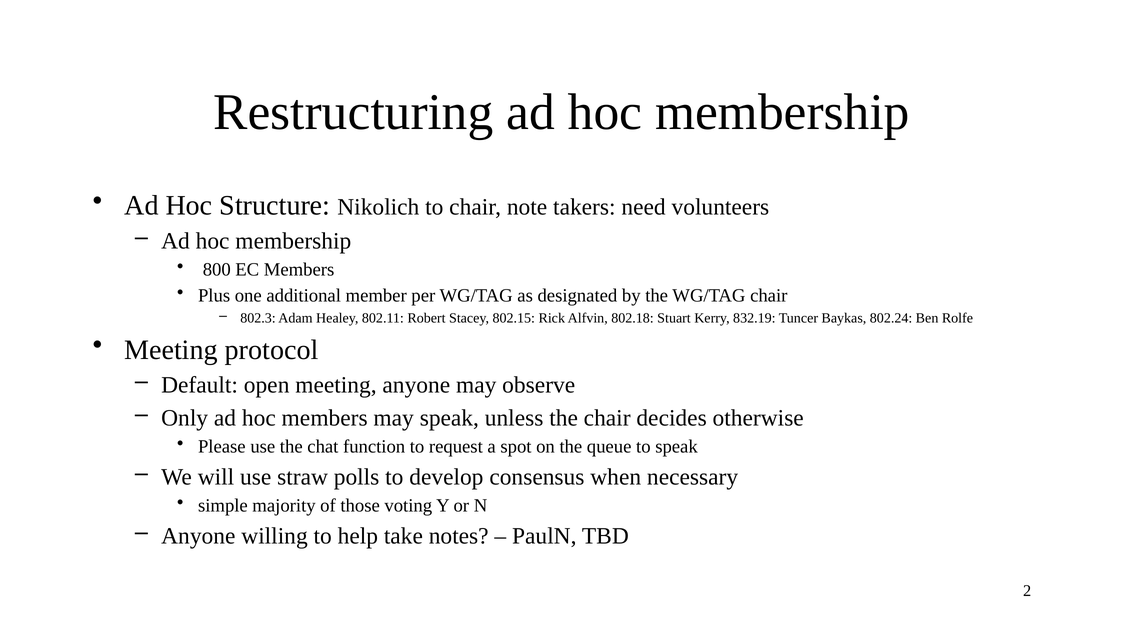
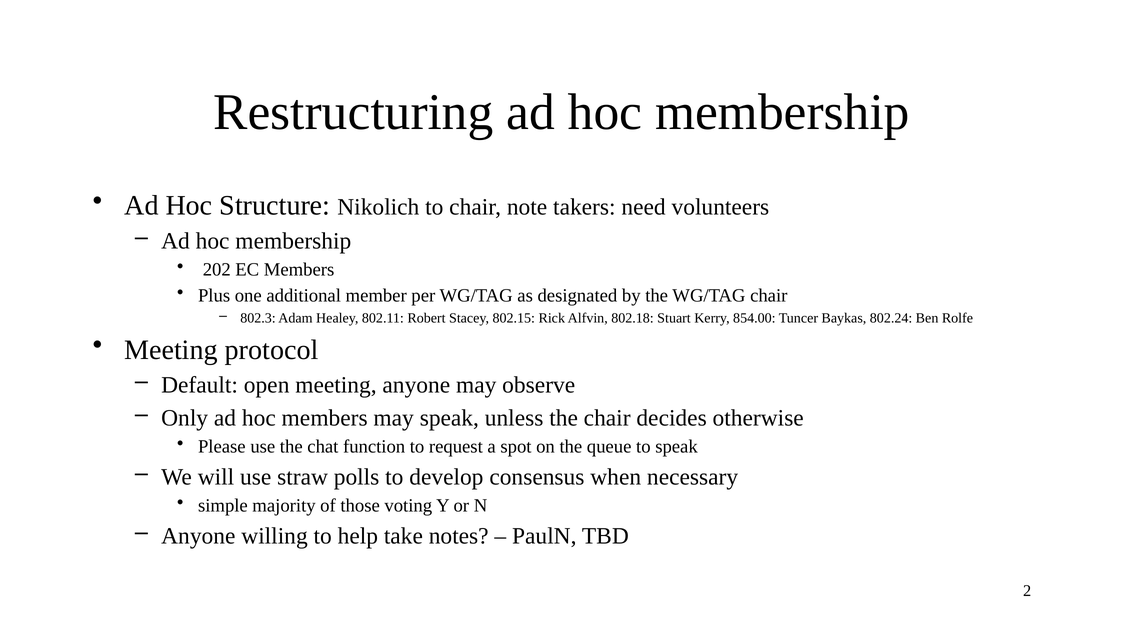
800: 800 -> 202
832.19: 832.19 -> 854.00
